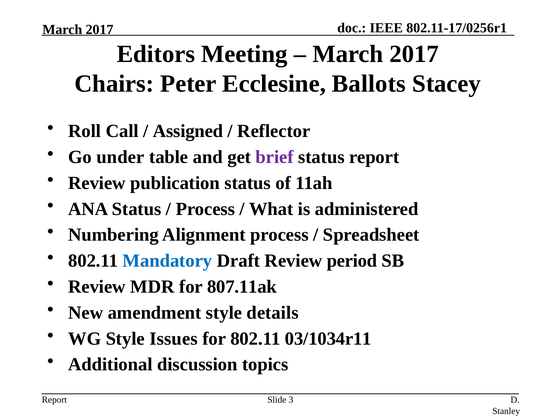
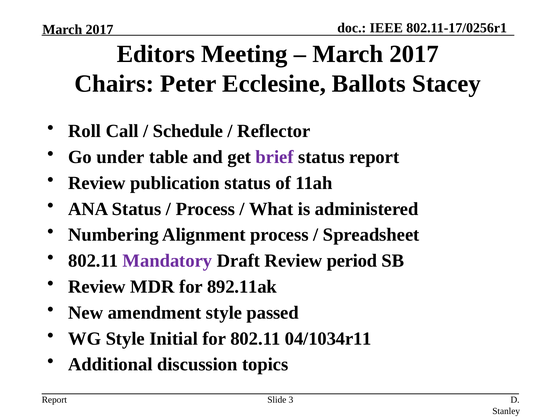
Assigned: Assigned -> Schedule
Mandatory colour: blue -> purple
807.11ak: 807.11ak -> 892.11ak
details: details -> passed
Issues: Issues -> Initial
03/1034r11: 03/1034r11 -> 04/1034r11
